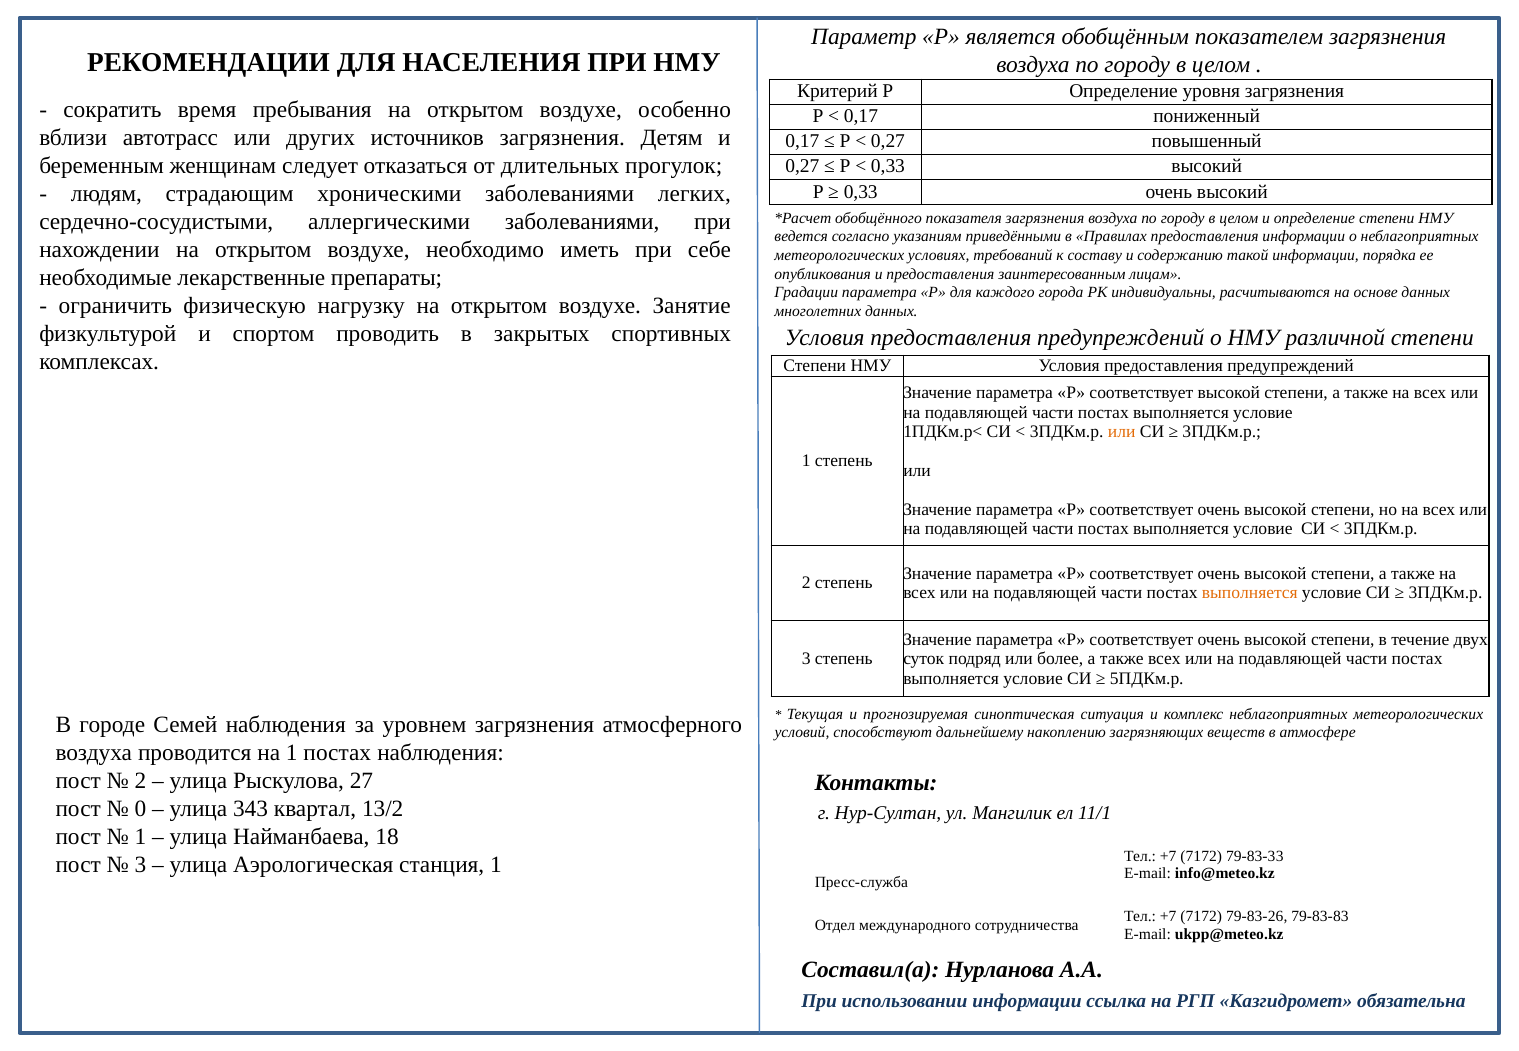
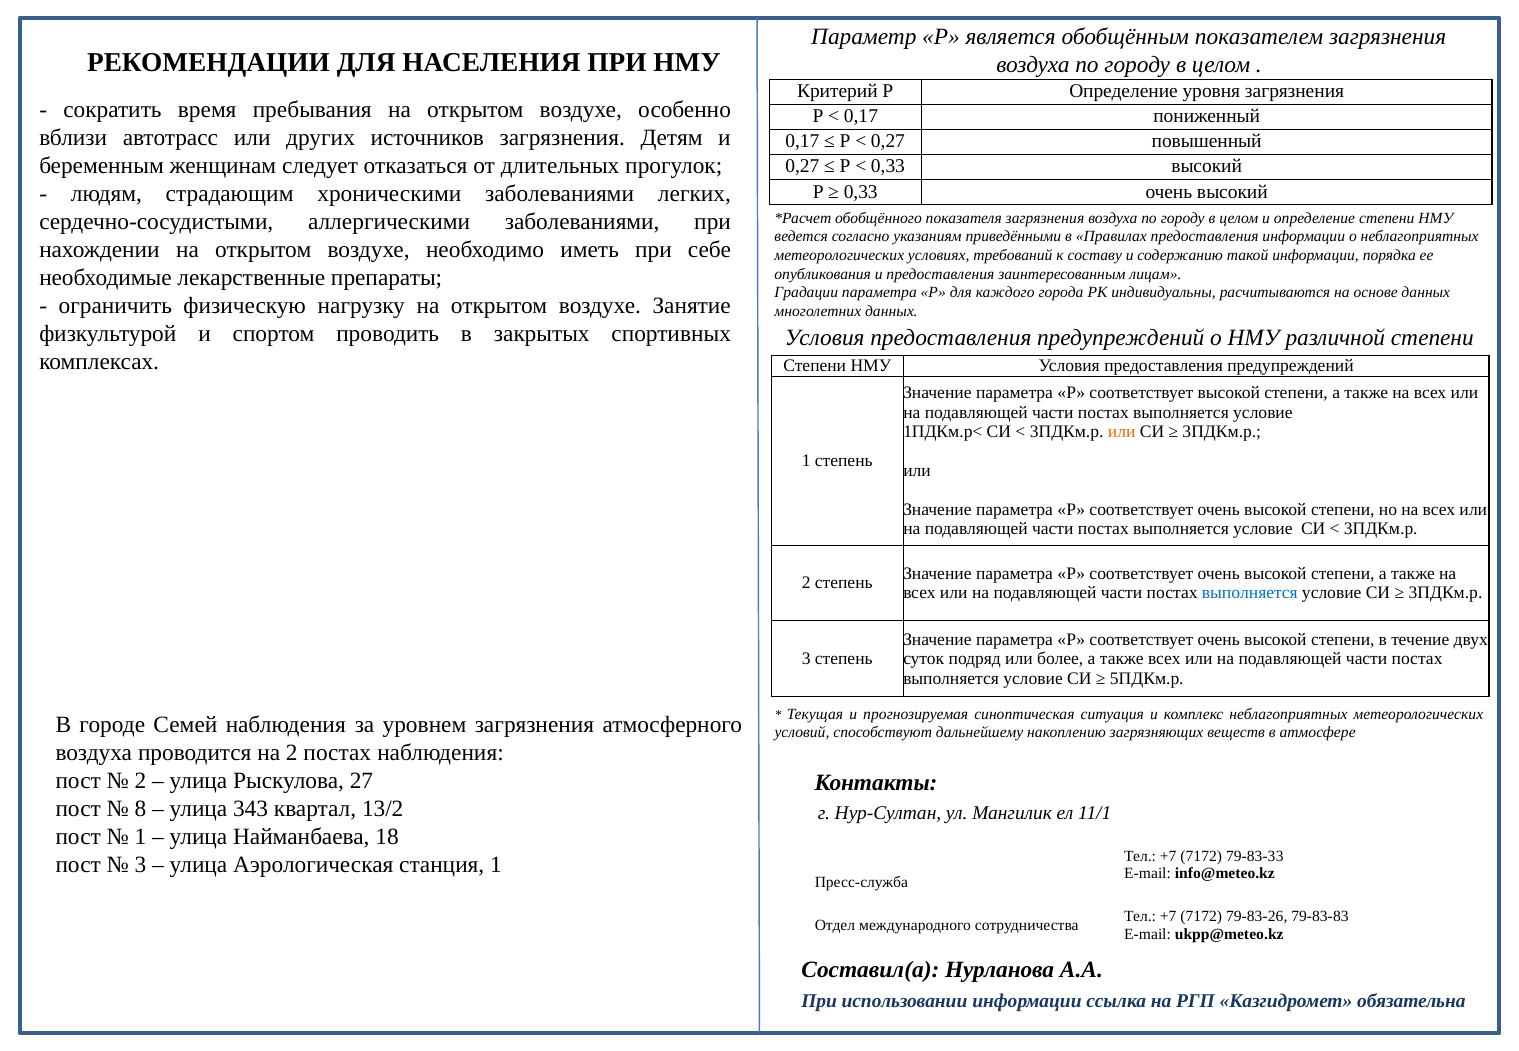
выполняется at (1250, 593) colour: orange -> blue
на 1: 1 -> 2
0: 0 -> 8
